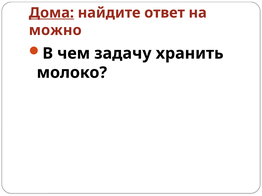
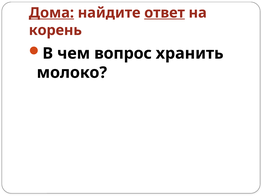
ответ underline: none -> present
можно: можно -> корень
задачу: задачу -> вопрос
